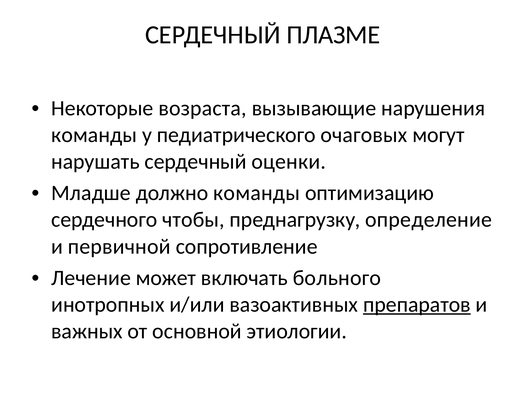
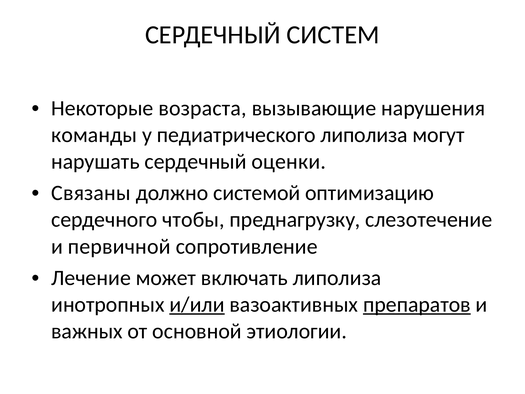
ПЛАЗМЕ: ПЛАЗМЕ -> СИСТЕМ
педиатрического очаговых: очаговых -> липолиза
Младше: Младше -> Связаны
должно команды: команды -> системой
определение: определение -> слезотечение
включать больного: больного -> липолиза
и/или underline: none -> present
